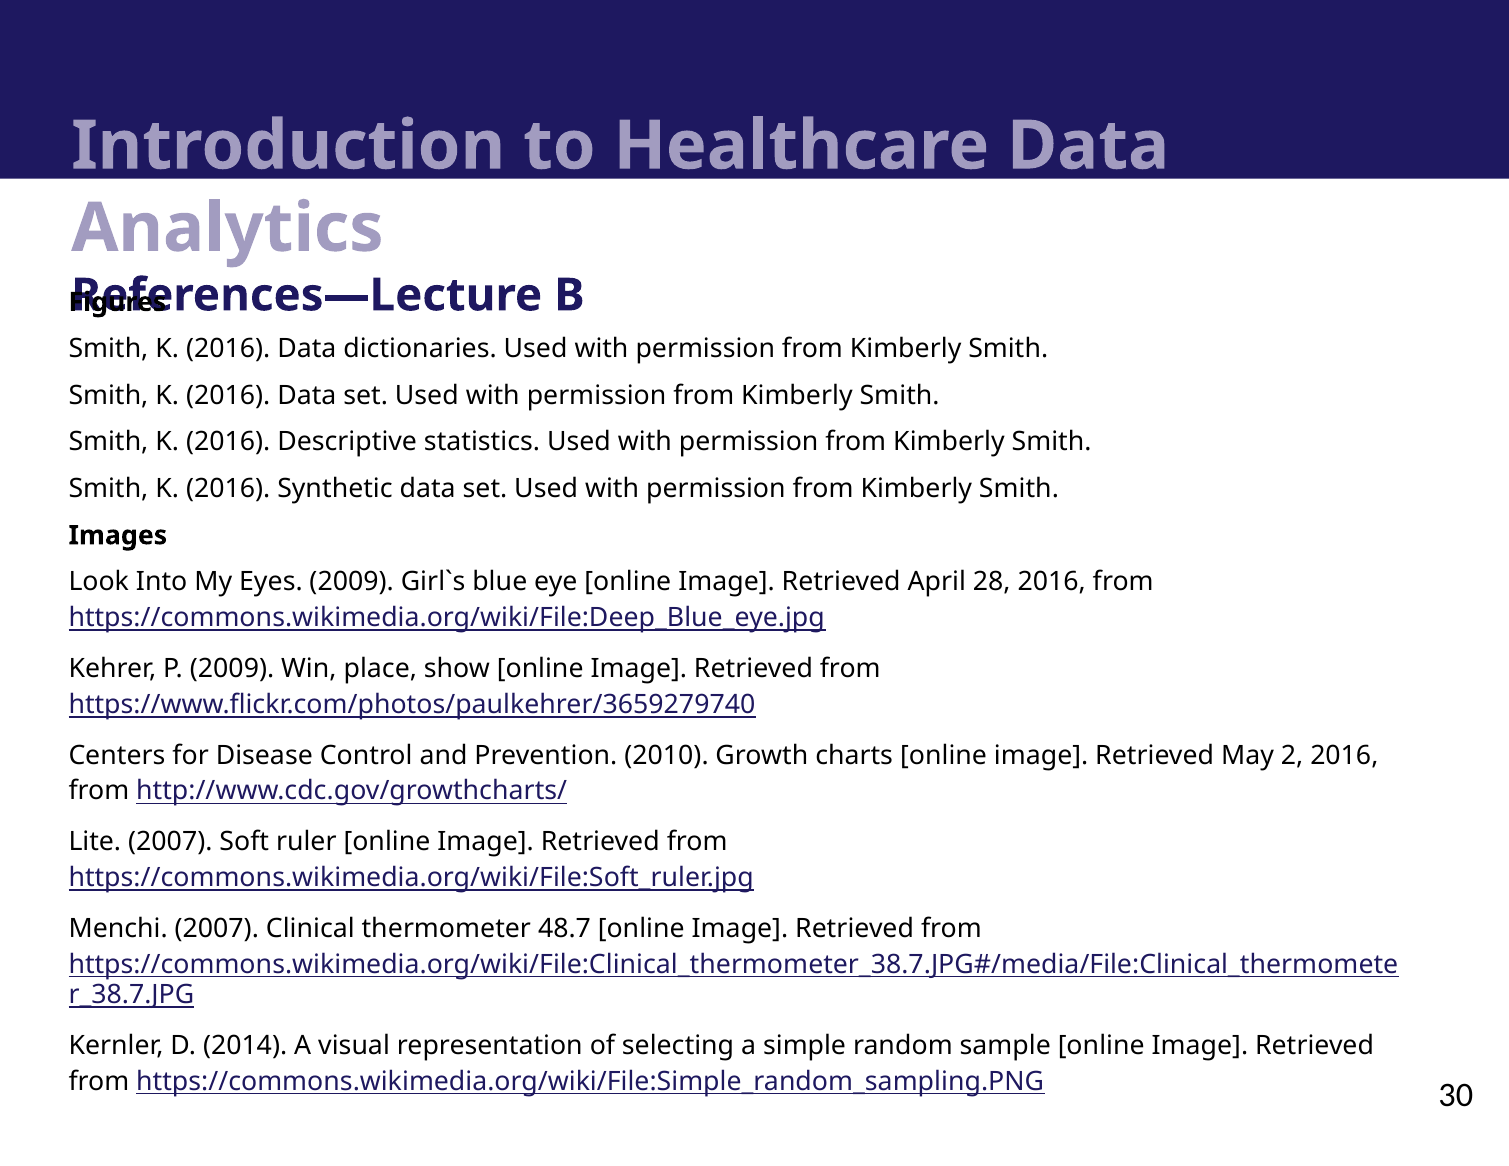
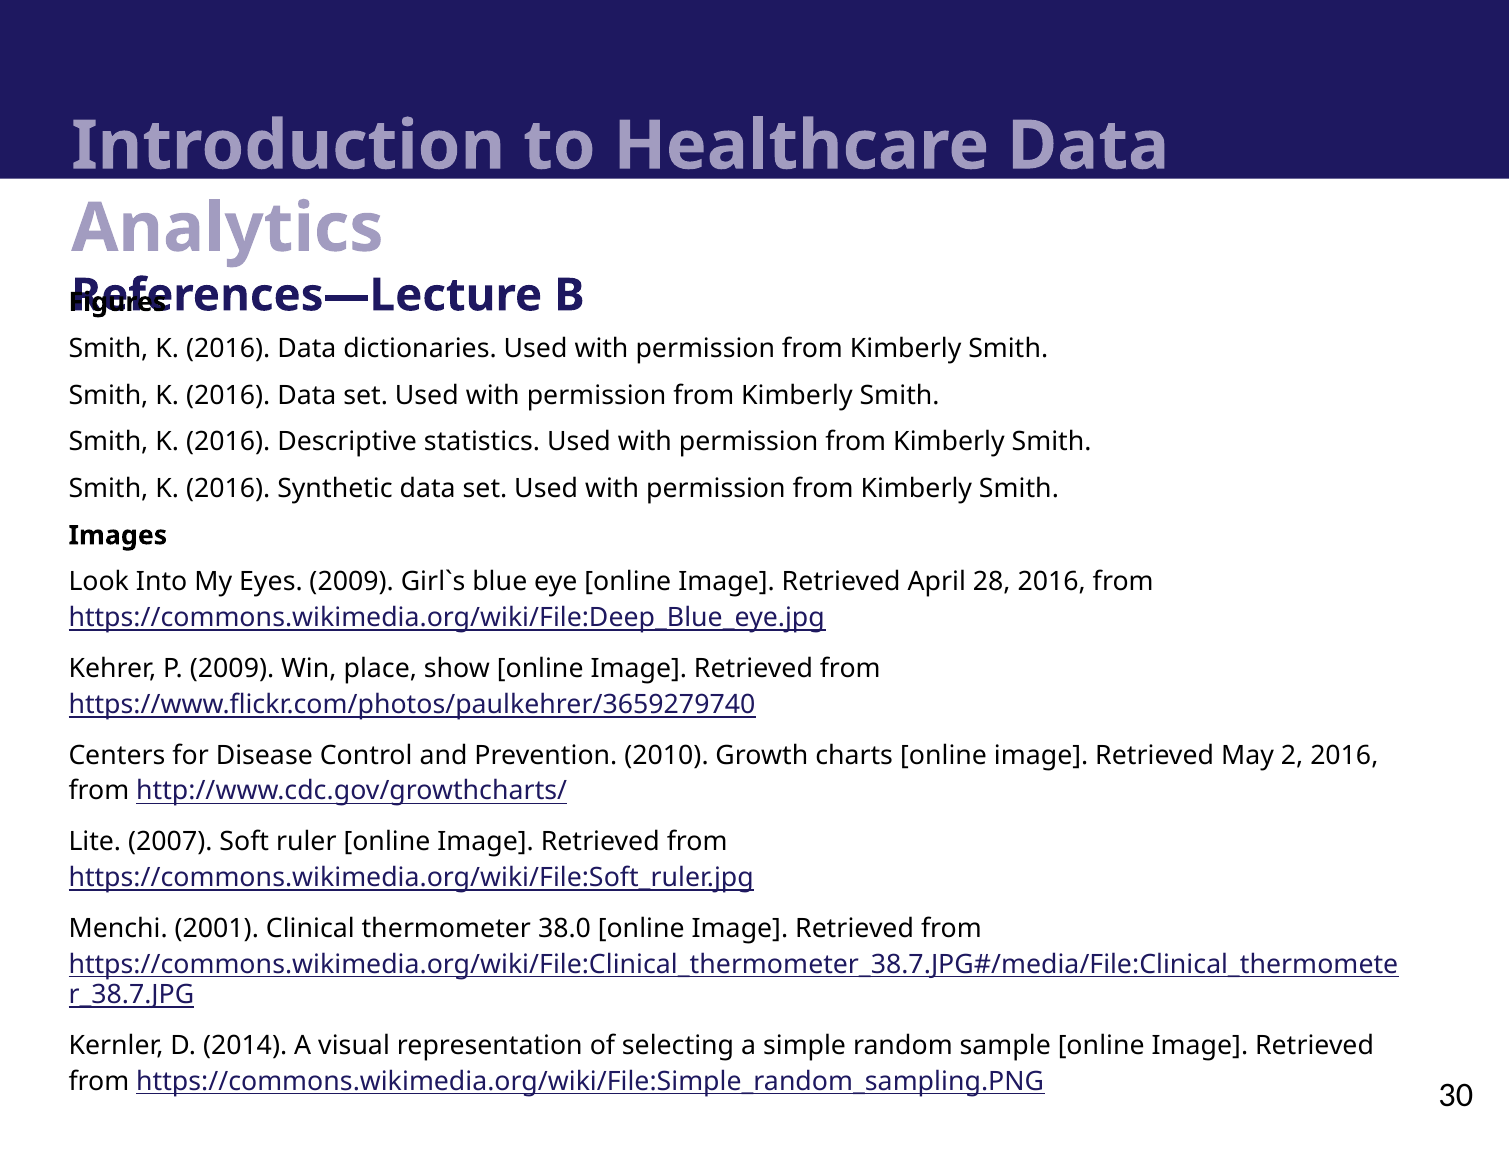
Menchi 2007: 2007 -> 2001
48.7: 48.7 -> 38.0
